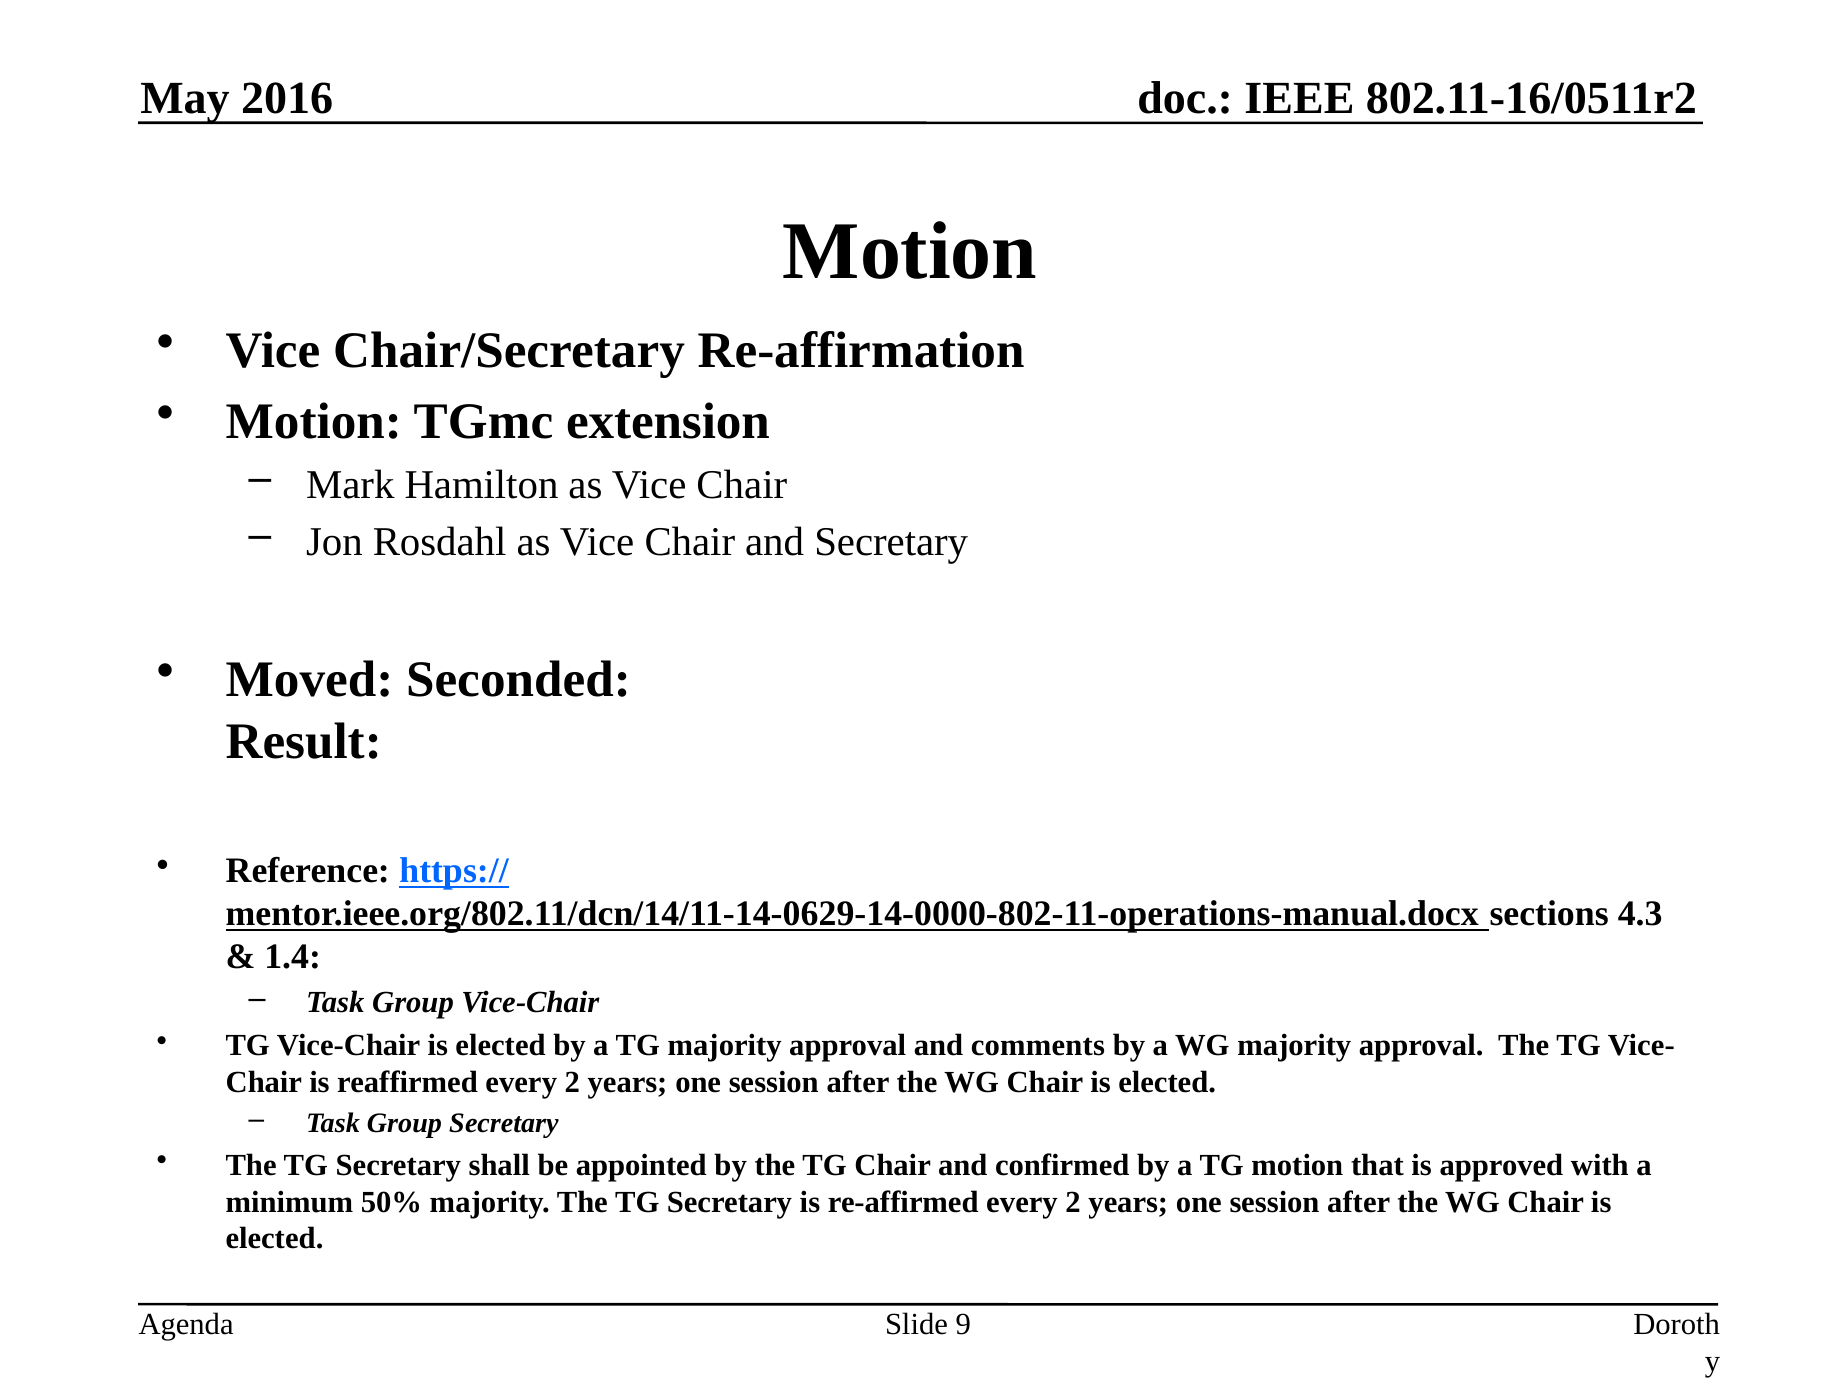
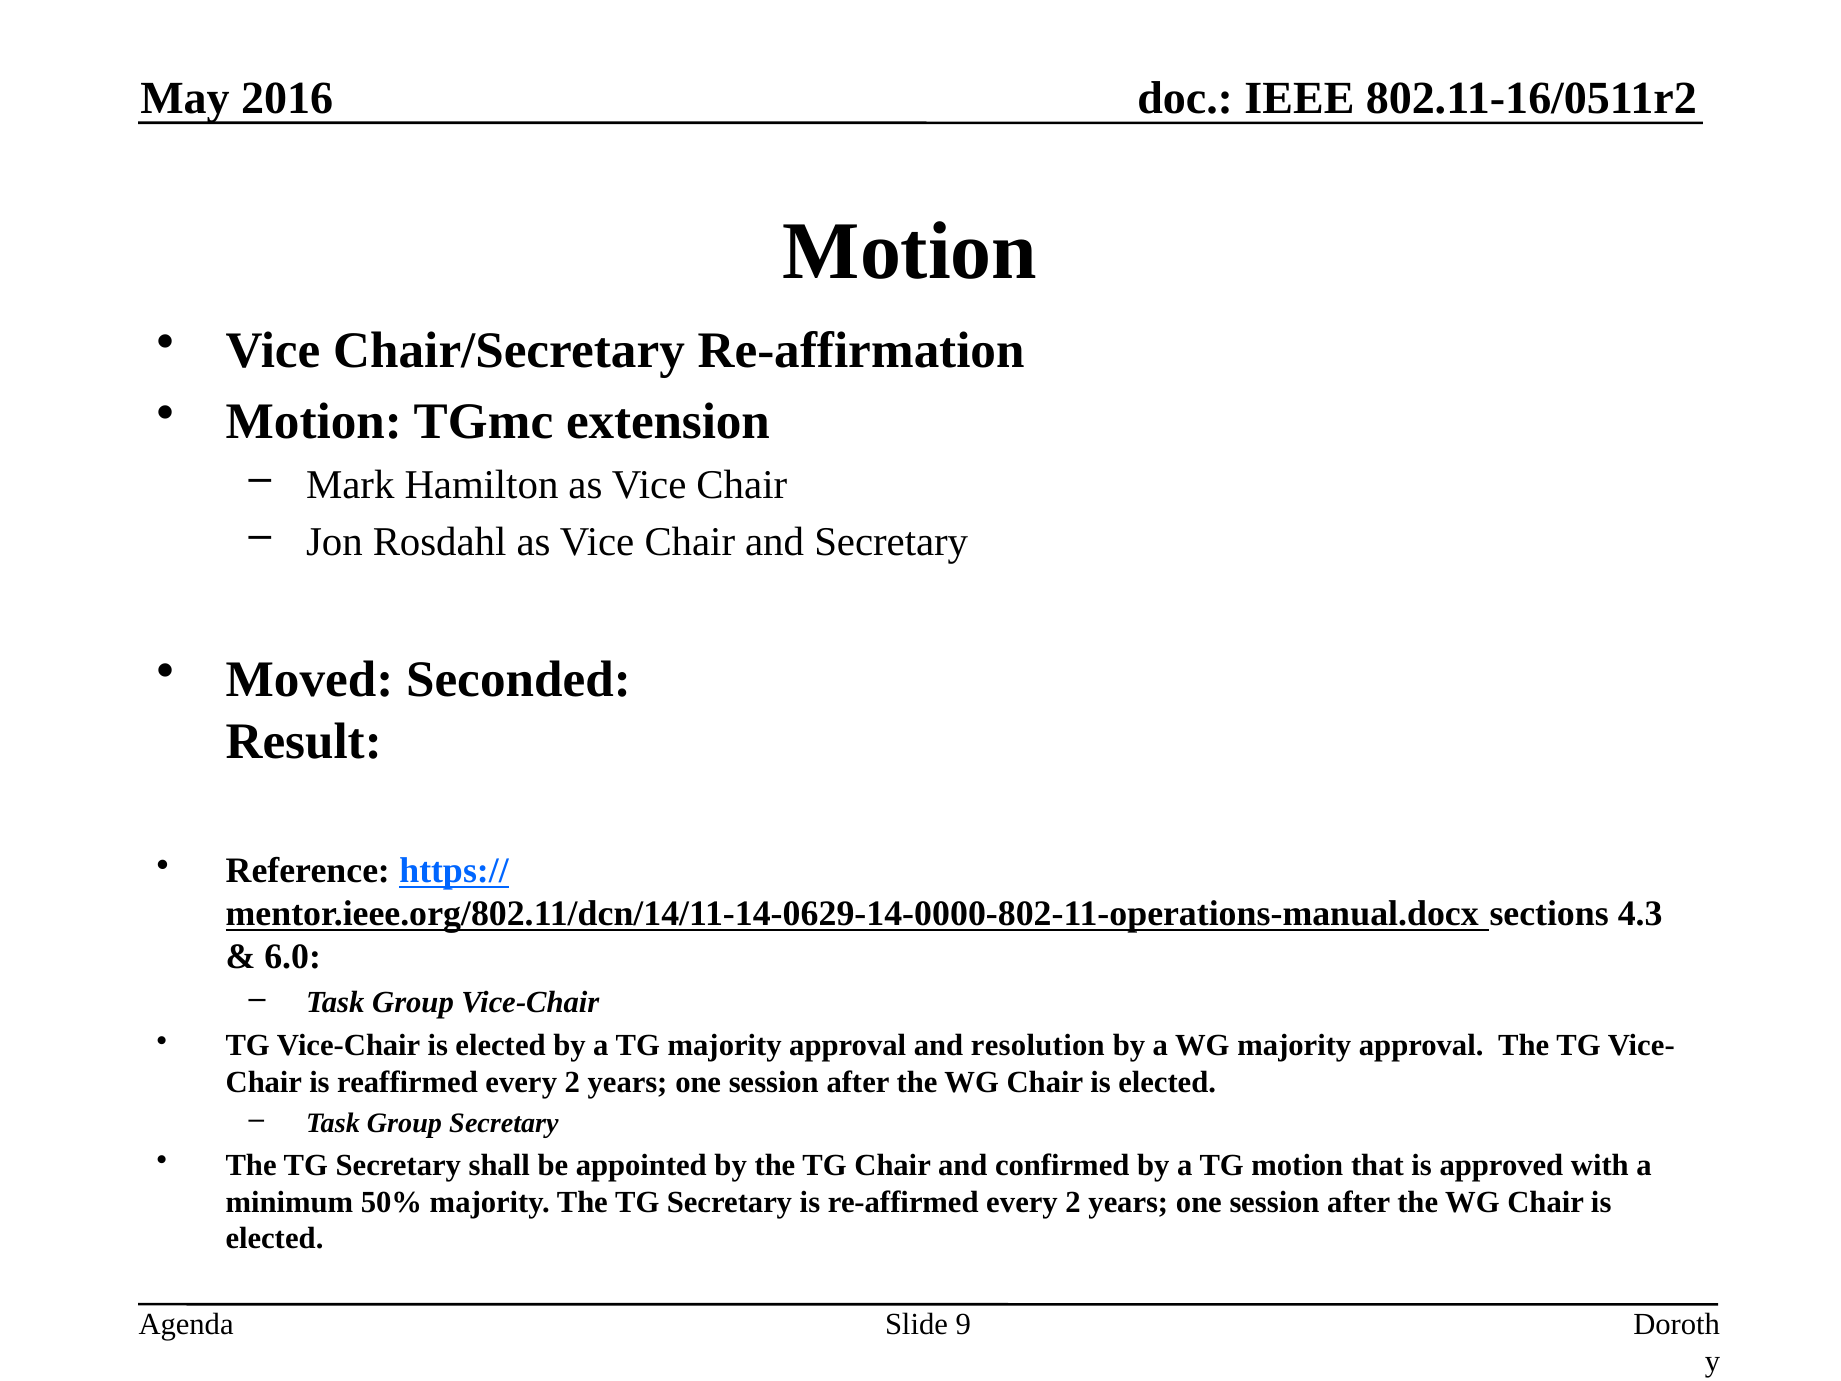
1.4: 1.4 -> 6.0
comments: comments -> resolution
